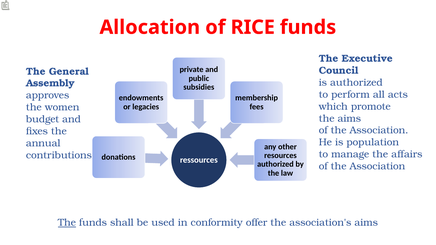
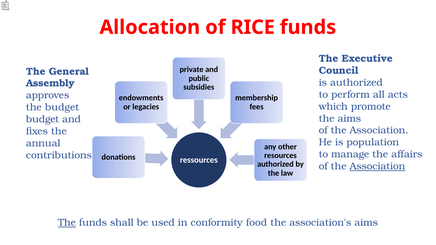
the women: women -> budget
Association at (377, 166) underline: none -> present
offer: offer -> food
